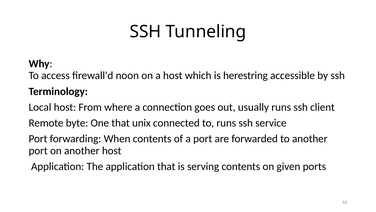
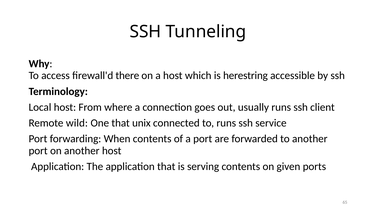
noon: noon -> there
byte: byte -> wild
